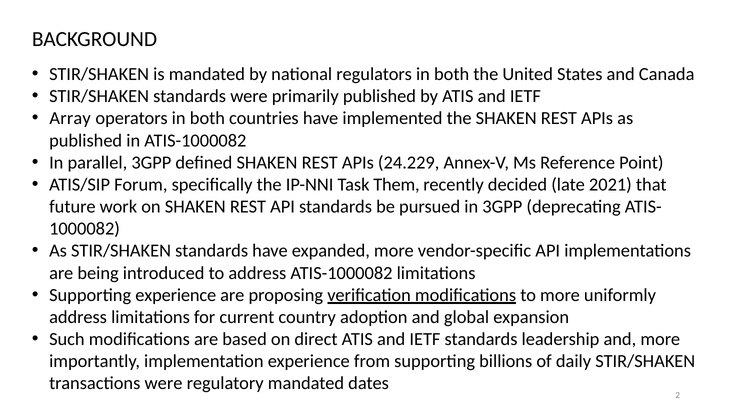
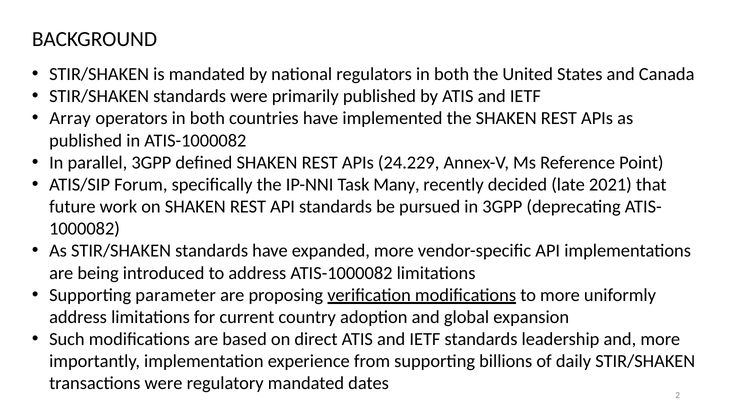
Them: Them -> Many
Supporting experience: experience -> parameter
